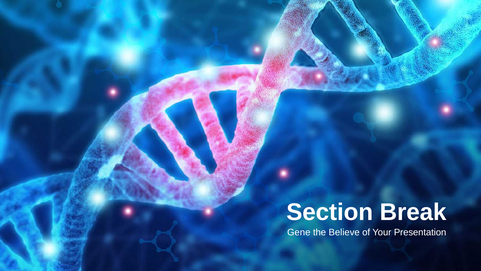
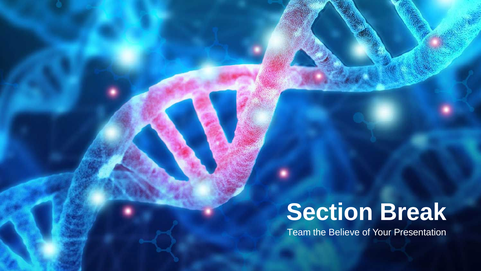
Gene: Gene -> Team
